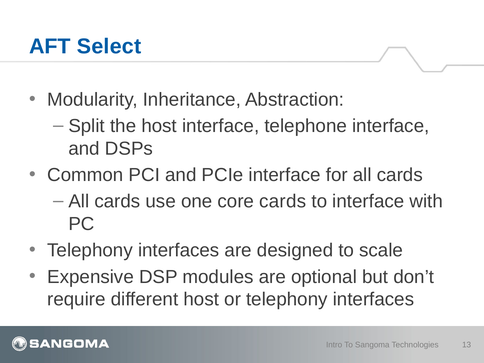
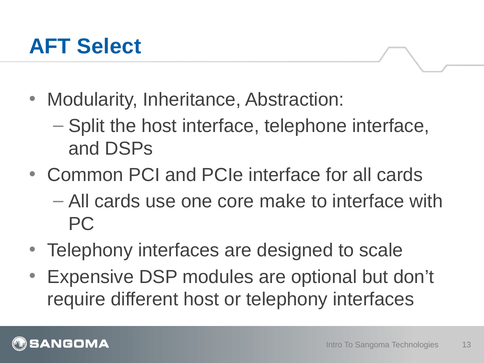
core cards: cards -> make
